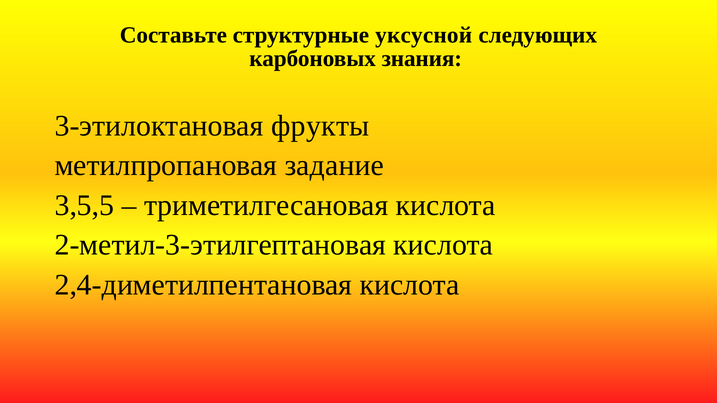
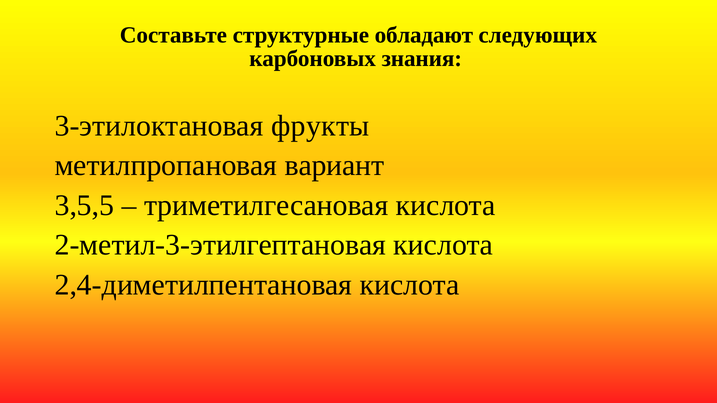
уксусной: уксусной -> обладают
задание: задание -> вариант
